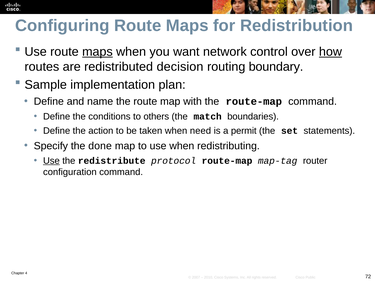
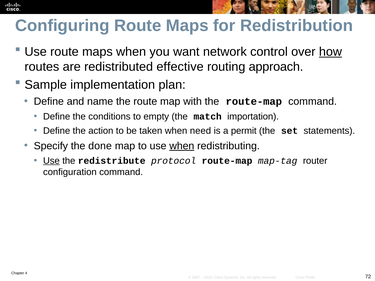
maps at (97, 52) underline: present -> none
decision: decision -> effective
boundary: boundary -> approach
others: others -> empty
boundaries: boundaries -> importation
when at (182, 146) underline: none -> present
